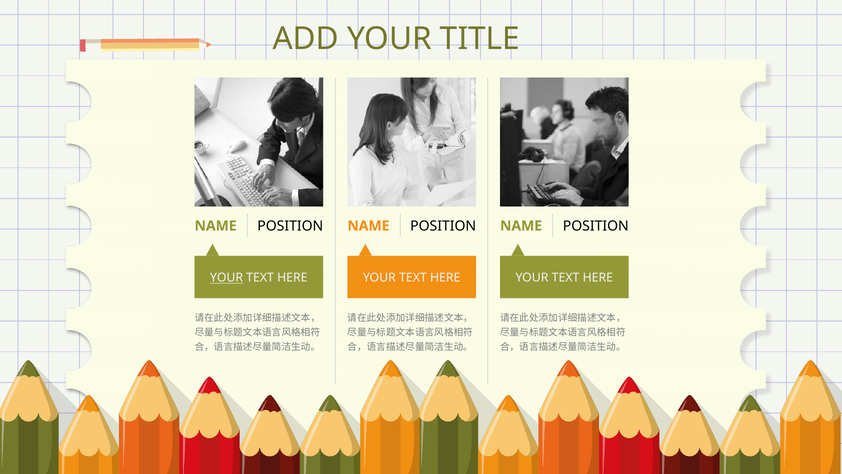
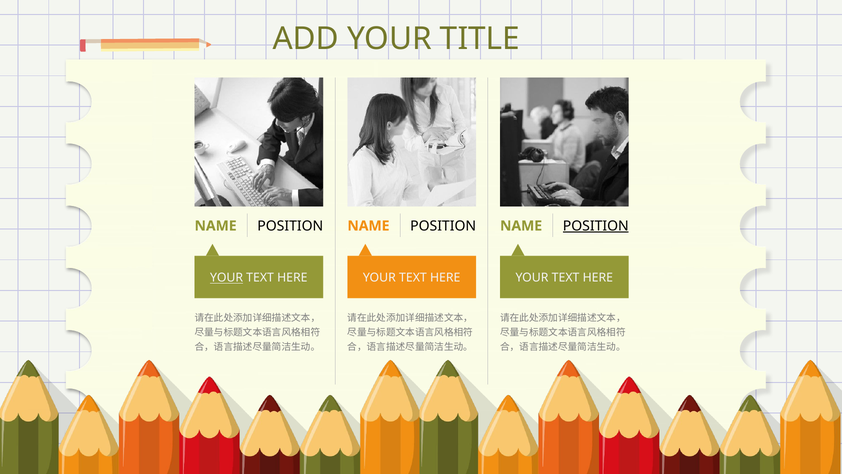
POSITION at (596, 226) underline: none -> present
